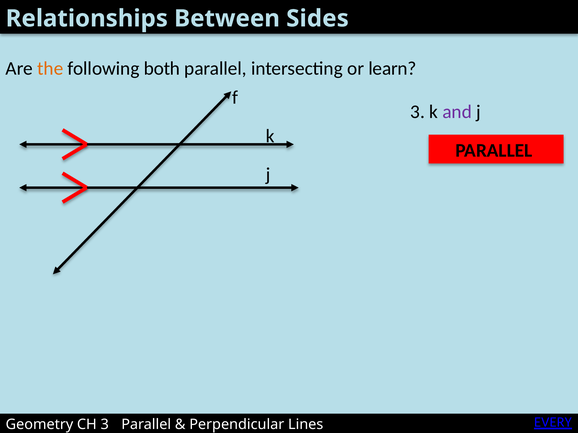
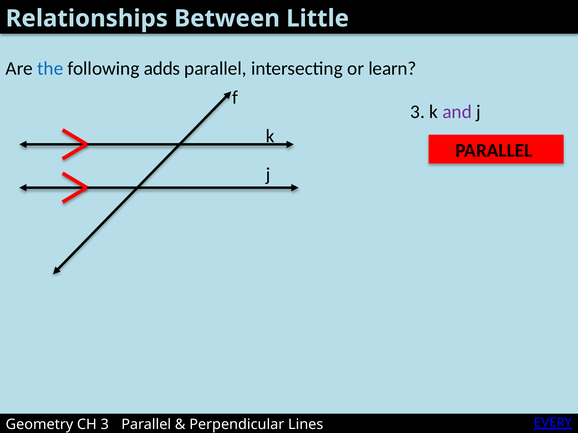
Sides: Sides -> Little
the colour: orange -> blue
both: both -> adds
